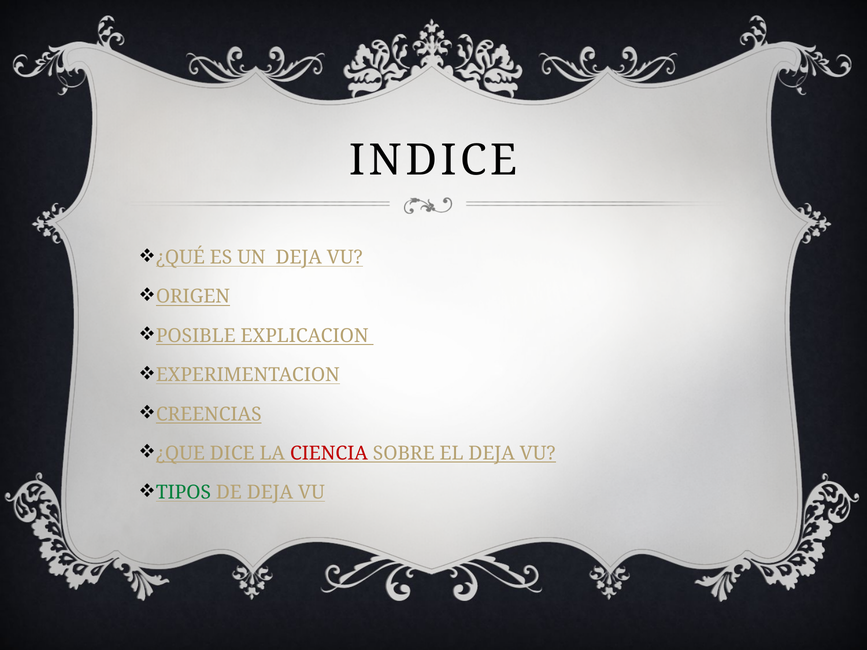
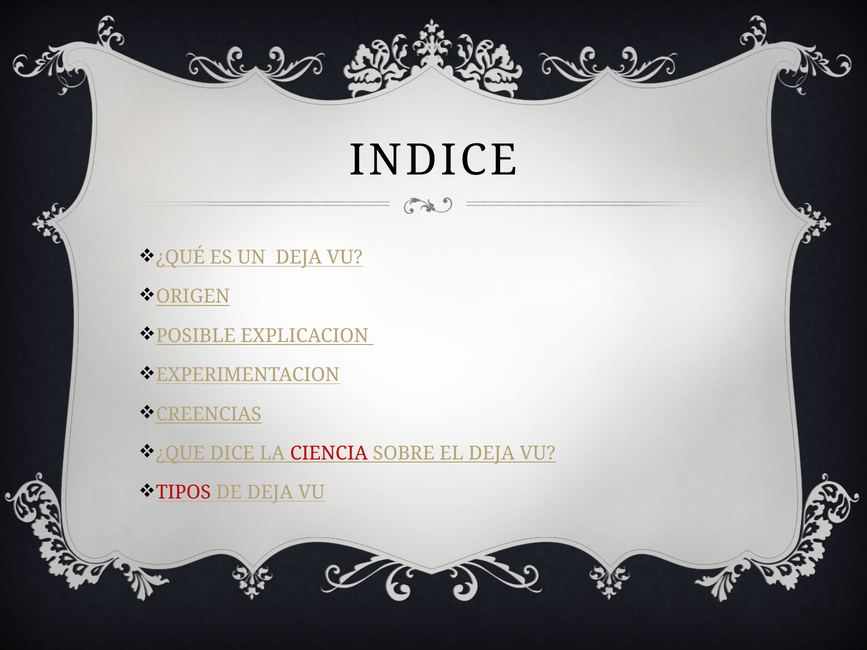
TIPOS colour: green -> red
